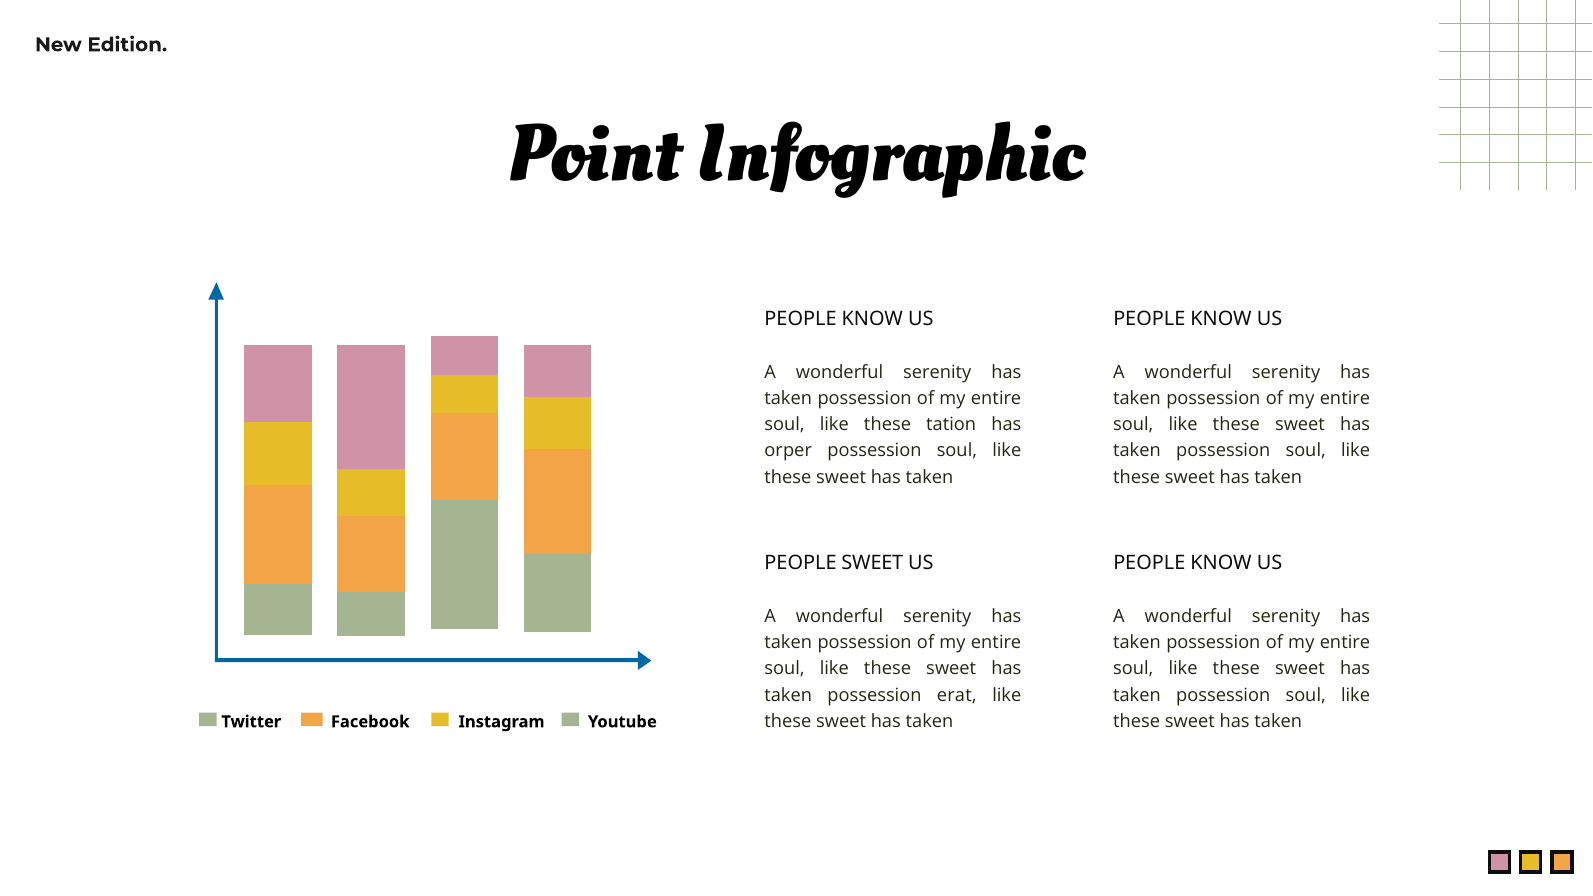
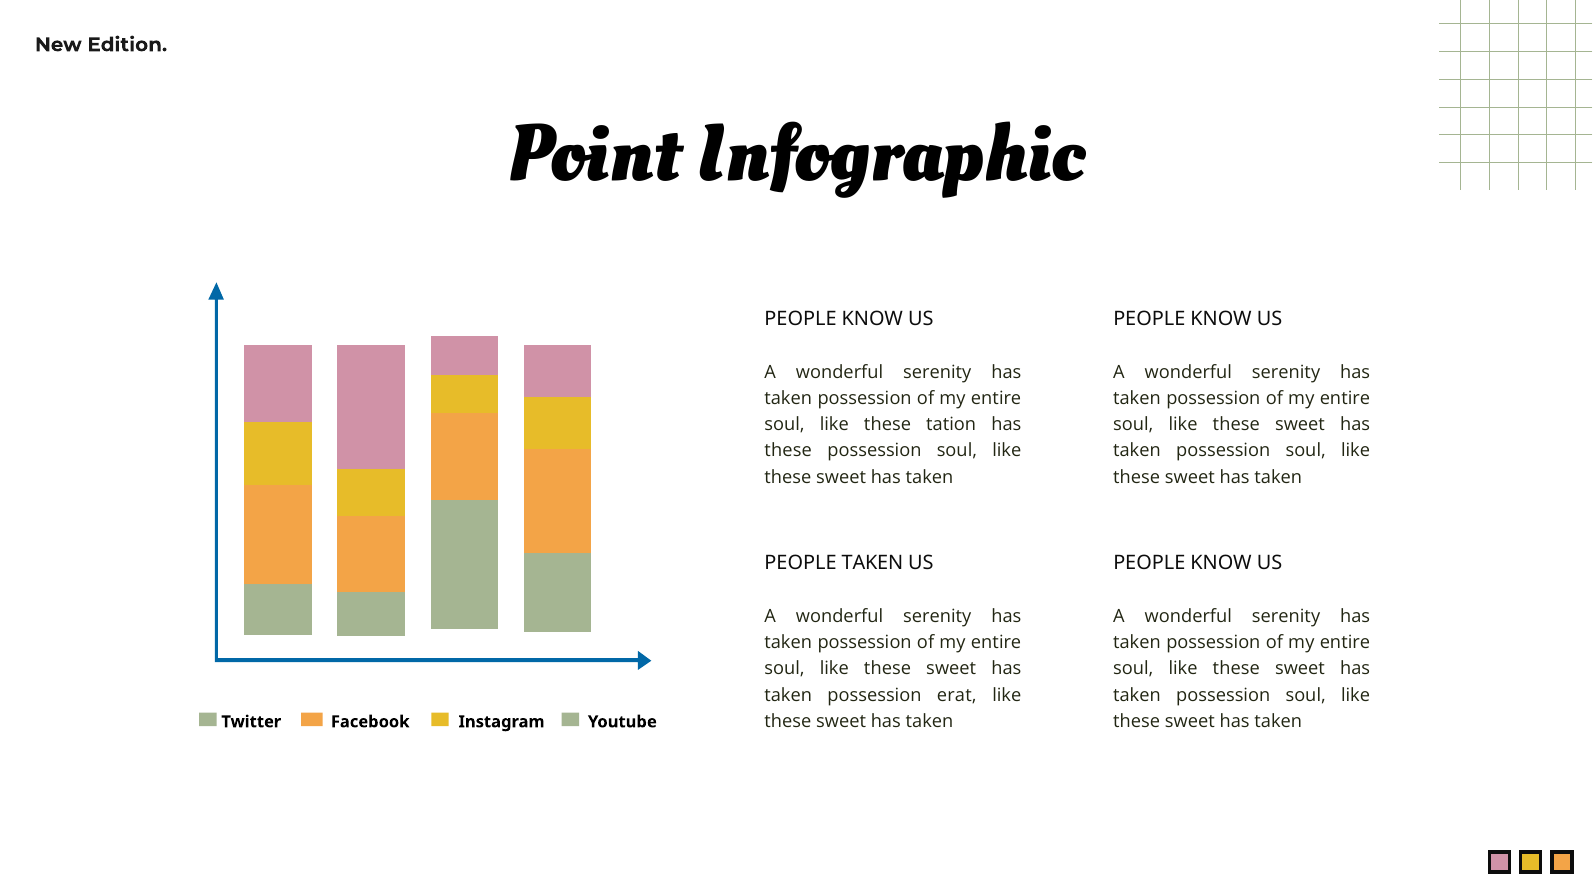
orper at (788, 451): orper -> these
PEOPLE SWEET: SWEET -> TAKEN
